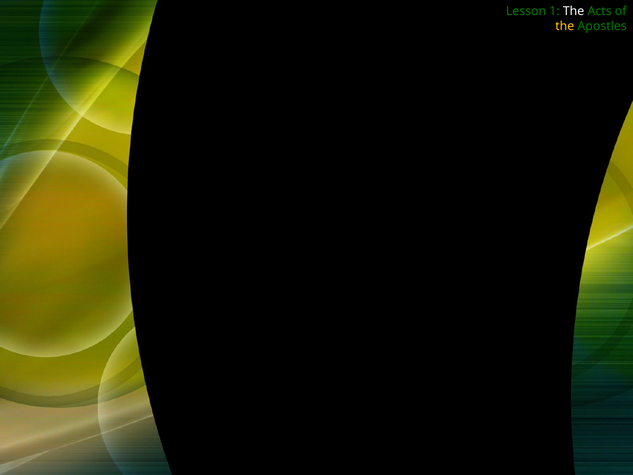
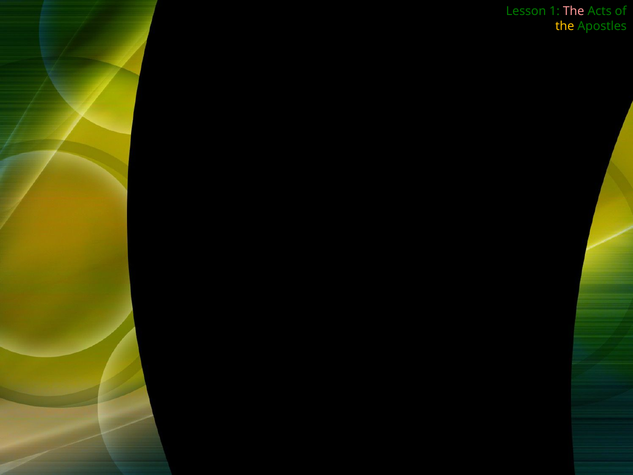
The at (574, 11) colour: white -> pink
